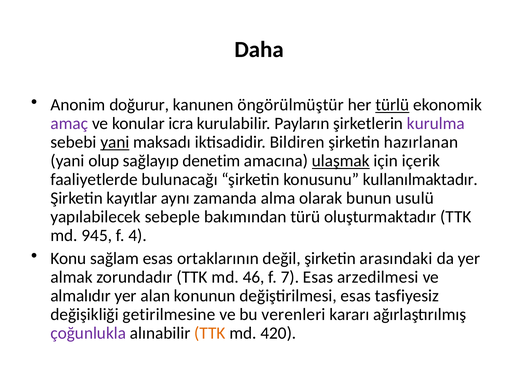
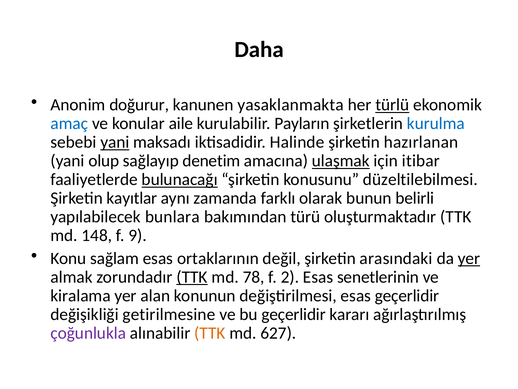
öngörülmüştür: öngörülmüştür -> yasaklanmakta
amaç colour: purple -> blue
icra: icra -> aile
kurulma colour: purple -> blue
Bildiren: Bildiren -> Halinde
içerik: içerik -> itibar
bulunacağı underline: none -> present
kullanılmaktadır: kullanılmaktadır -> düzeltilebilmesi
alma: alma -> farklı
usulü: usulü -> belirli
sebeple: sebeple -> bunlara
945: 945 -> 148
4: 4 -> 9
yer at (469, 258) underline: none -> present
TTK at (192, 277) underline: none -> present
46: 46 -> 78
7: 7 -> 2
arzedilmesi: arzedilmesi -> senetlerinin
almalıdır: almalıdır -> kiralama
esas tasfiyesiz: tasfiyesiz -> geçerlidir
bu verenleri: verenleri -> geçerlidir
420: 420 -> 627
